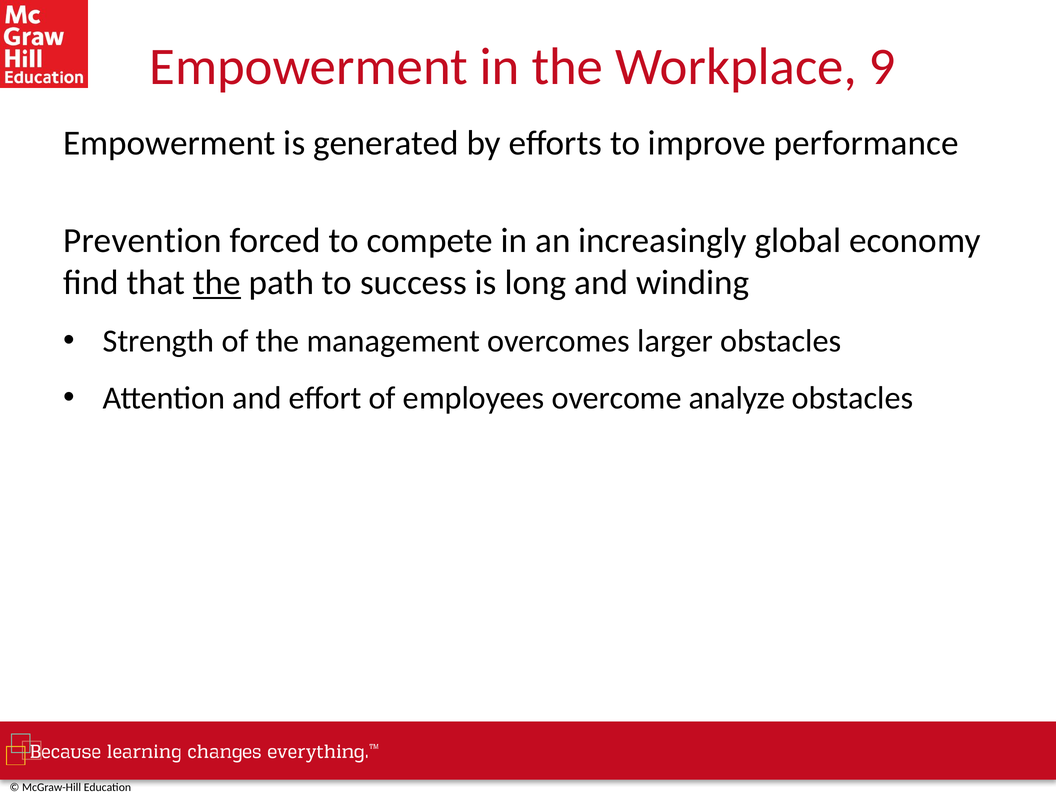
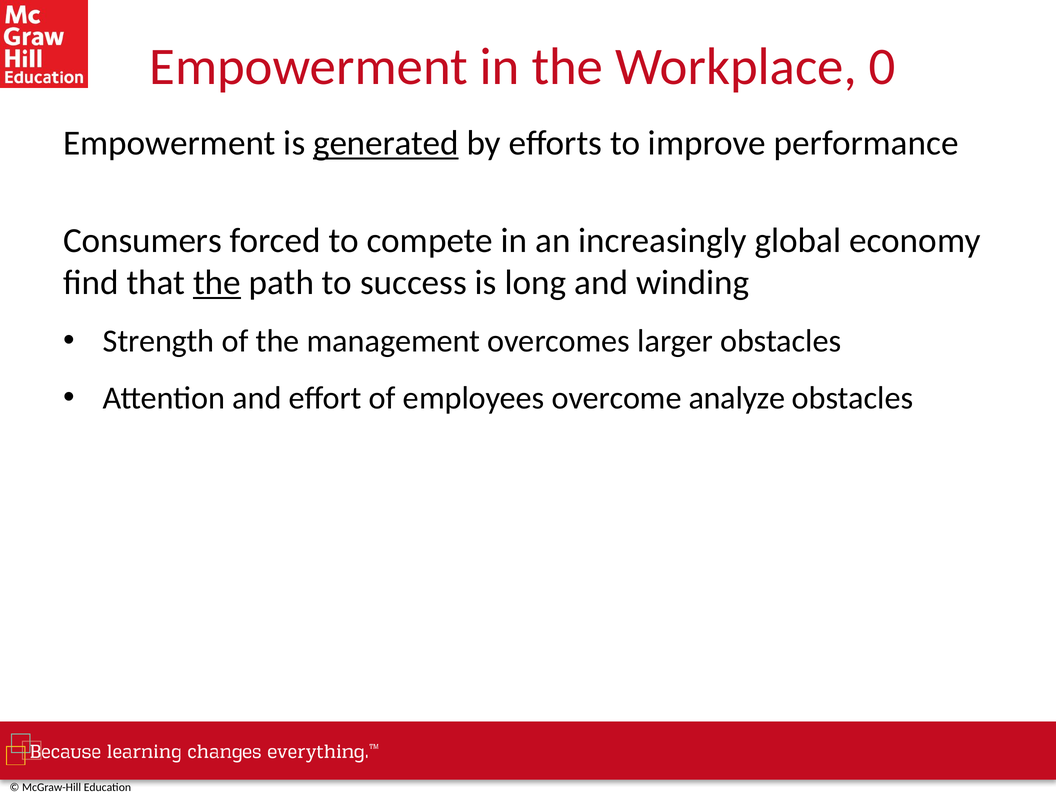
9: 9 -> 0
generated underline: none -> present
Prevention: Prevention -> Consumers
